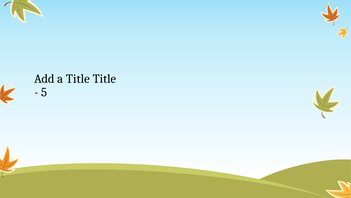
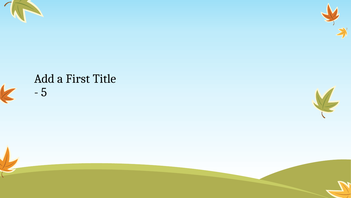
a Title: Title -> First
